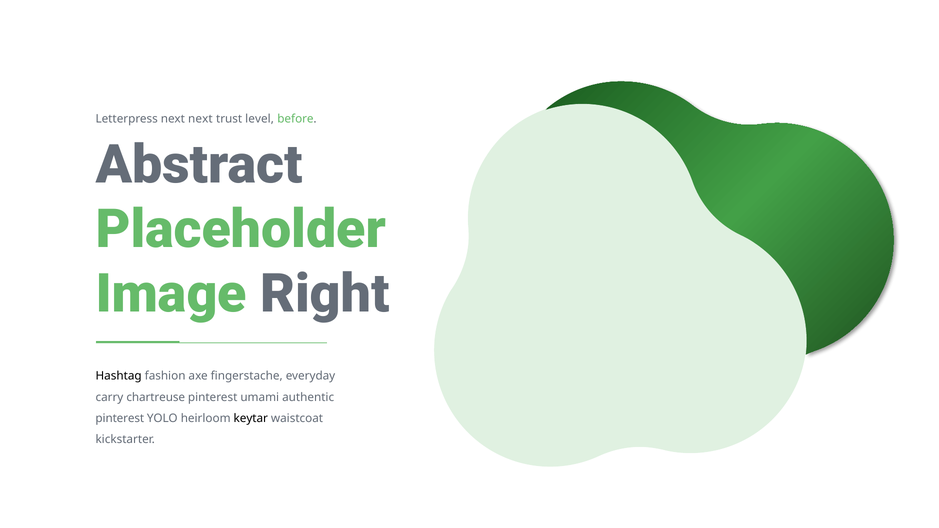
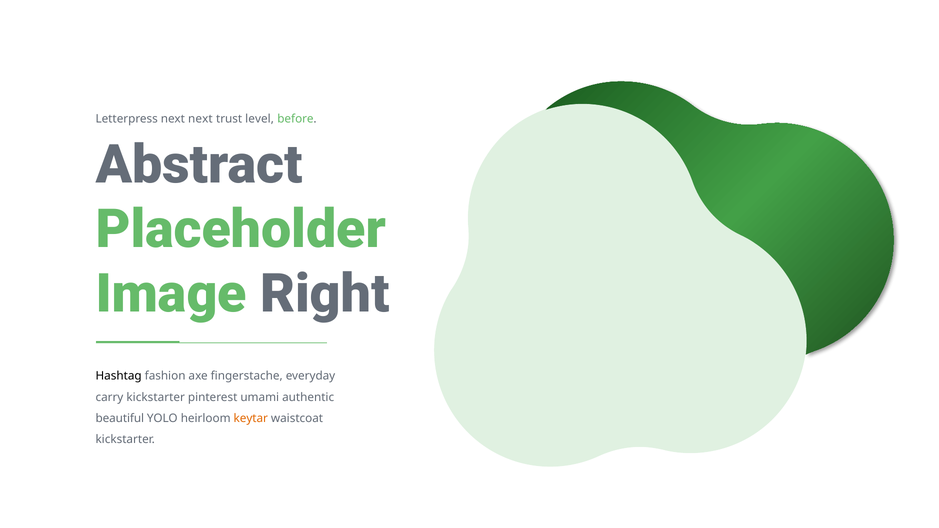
carry chartreuse: chartreuse -> kickstarter
pinterest at (120, 418): pinterest -> beautiful
keytar colour: black -> orange
